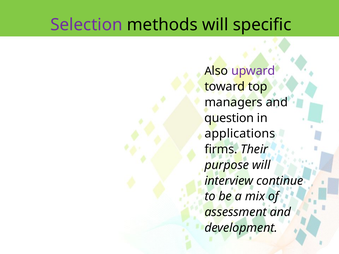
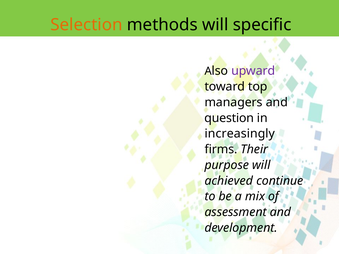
Selection colour: purple -> orange
applications: applications -> increasingly
interview: interview -> achieved
